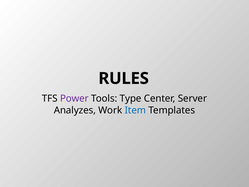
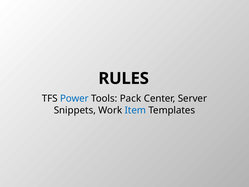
Power colour: purple -> blue
Type: Type -> Pack
Analyzes: Analyzes -> Snippets
